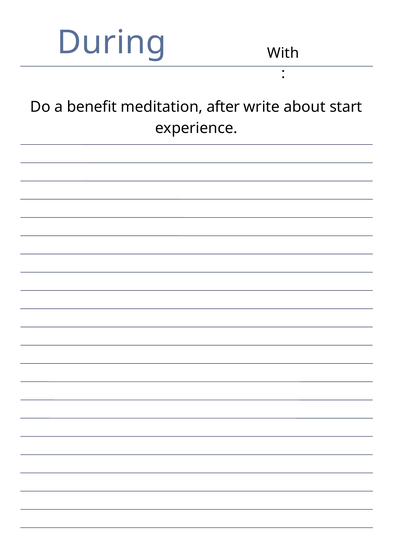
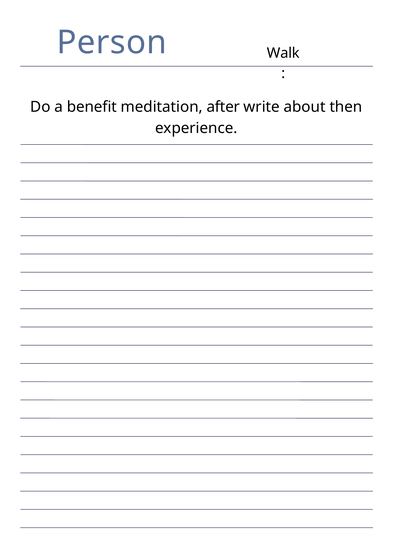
During: During -> Person
With: With -> Walk
start: start -> then
